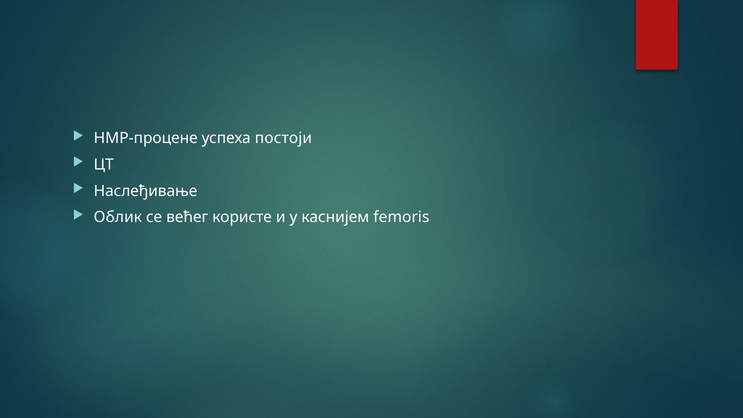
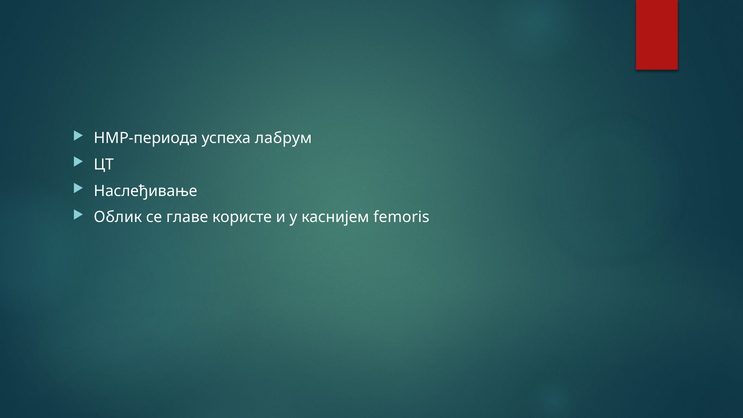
НМР-процене: НМР-процене -> НМР-периода
постоји: постоји -> лабрум
већег: већег -> главе
